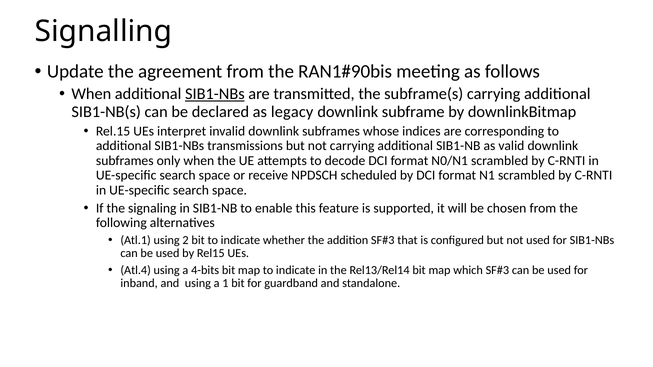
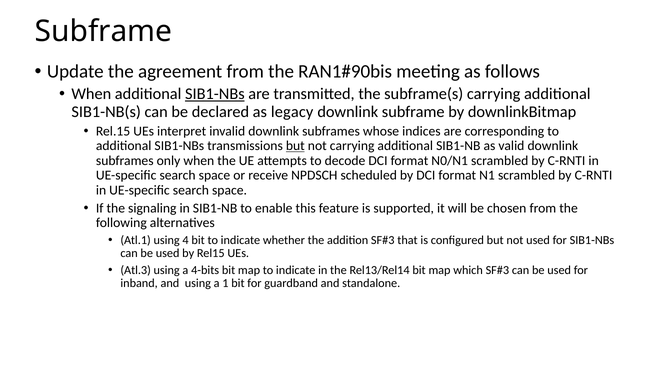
Signalling at (104, 31): Signalling -> Subframe
but at (295, 146) underline: none -> present
2: 2 -> 4
Atl.4: Atl.4 -> Atl.3
